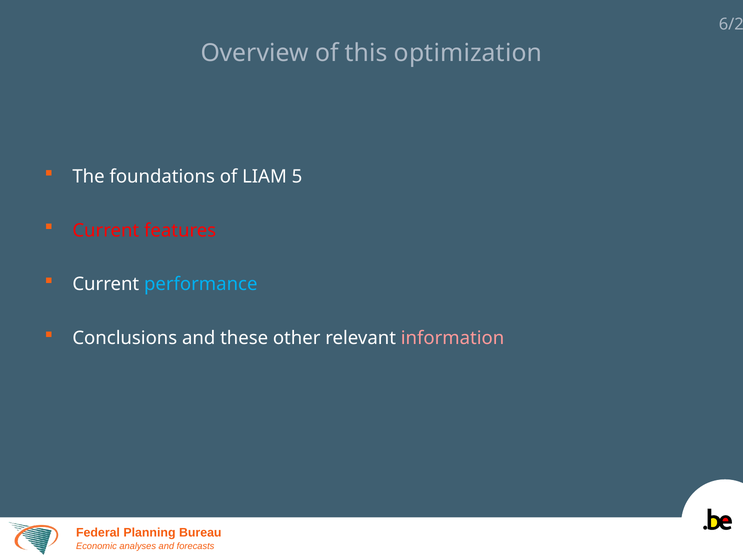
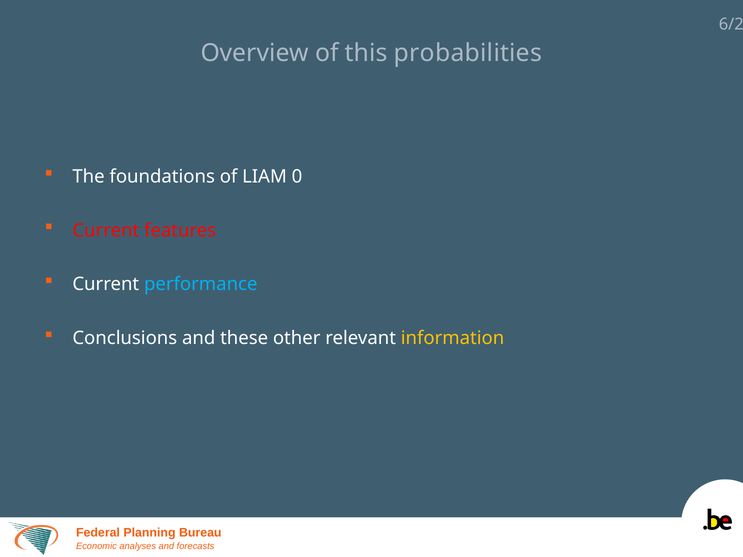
optimization: optimization -> probabilities
5: 5 -> 0
information colour: pink -> yellow
